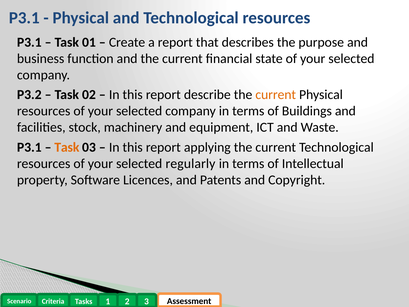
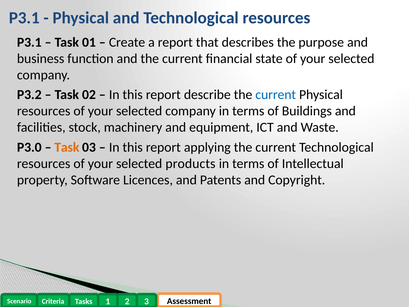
current at (276, 95) colour: orange -> blue
P3.1 at (29, 147): P3.1 -> P3.0
regularly: regularly -> products
